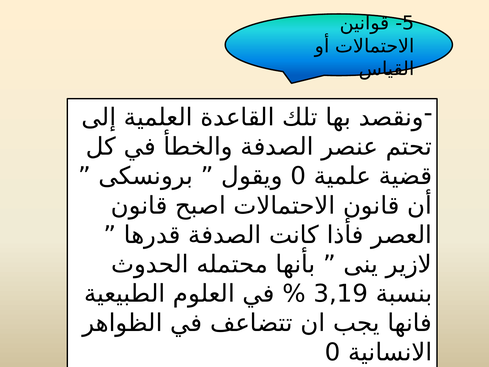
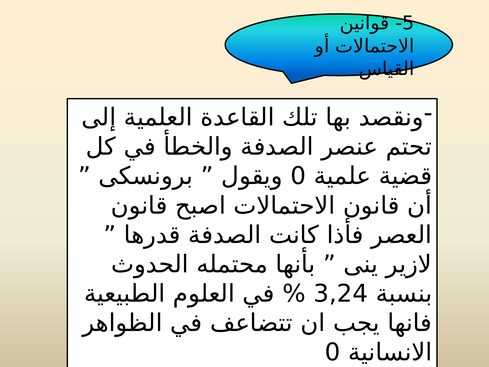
3,19: 3,19 -> 3,24
